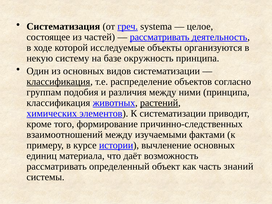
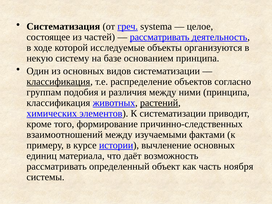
окружность: окружность -> основанием
знаний: знаний -> ноября
